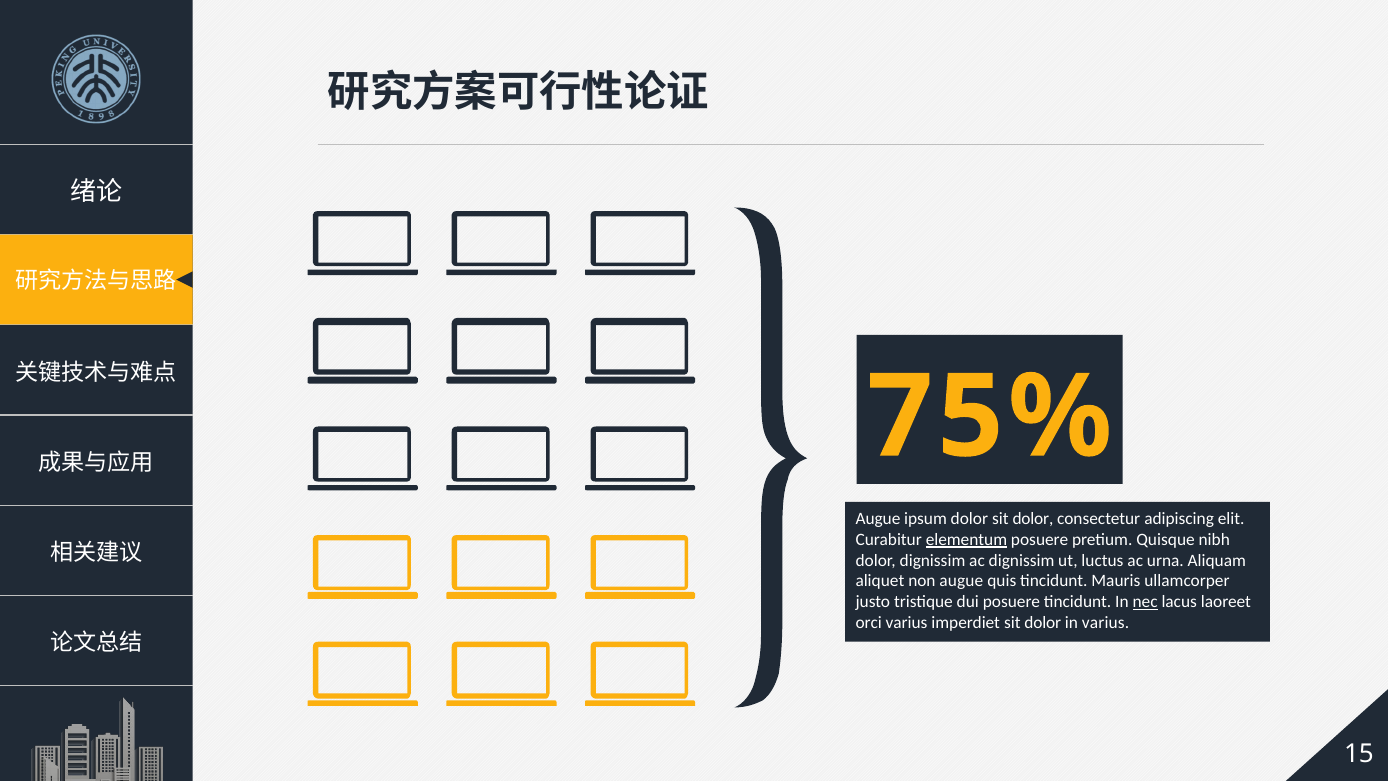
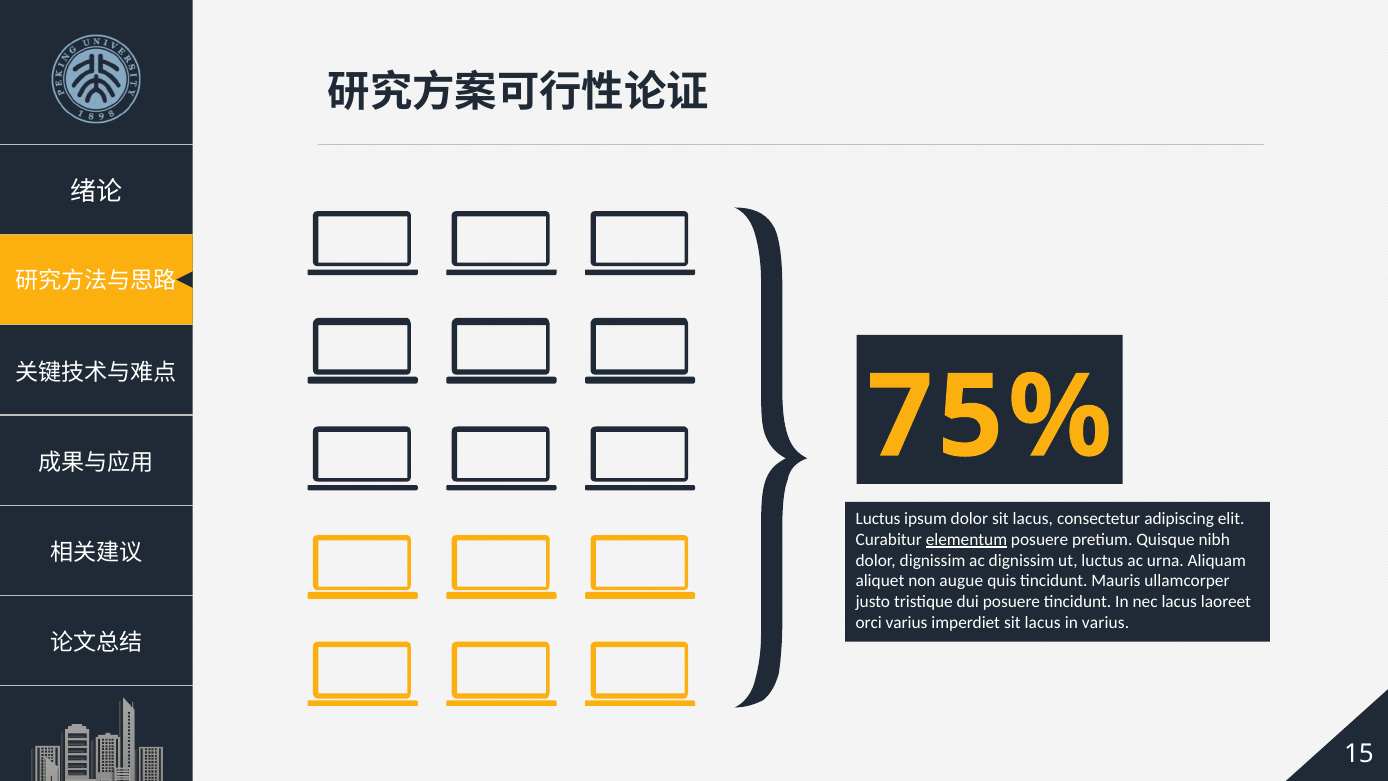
Augue at (878, 519): Augue -> Luctus
dolor sit dolor: dolor -> lacus
nec underline: present -> none
imperdiet sit dolor: dolor -> lacus
